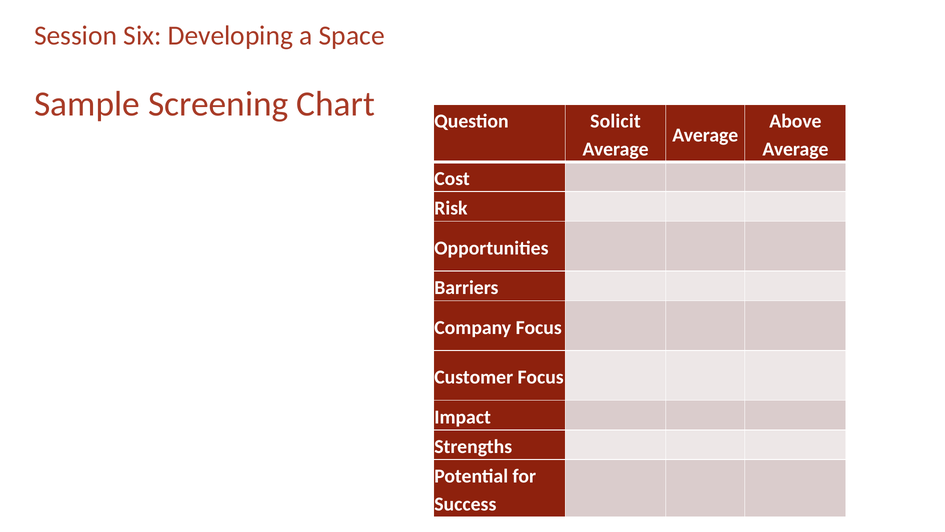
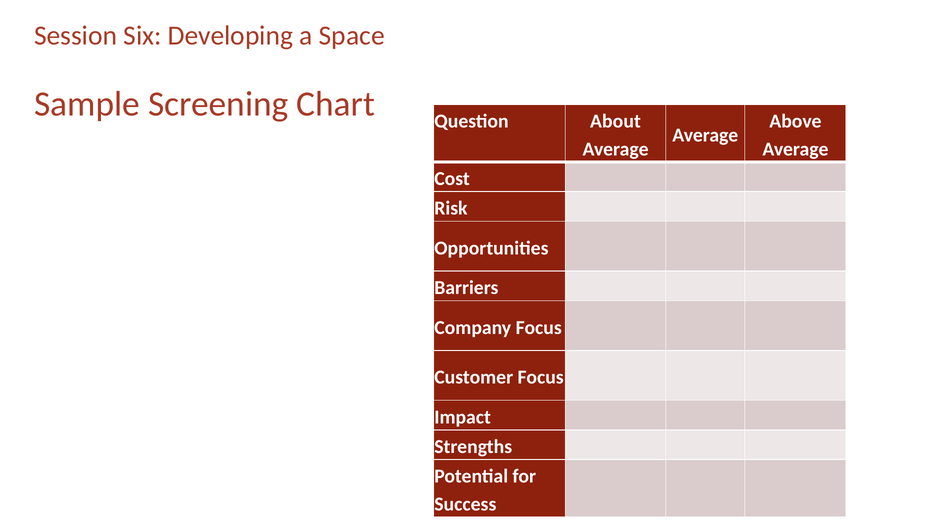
Solicit: Solicit -> About
